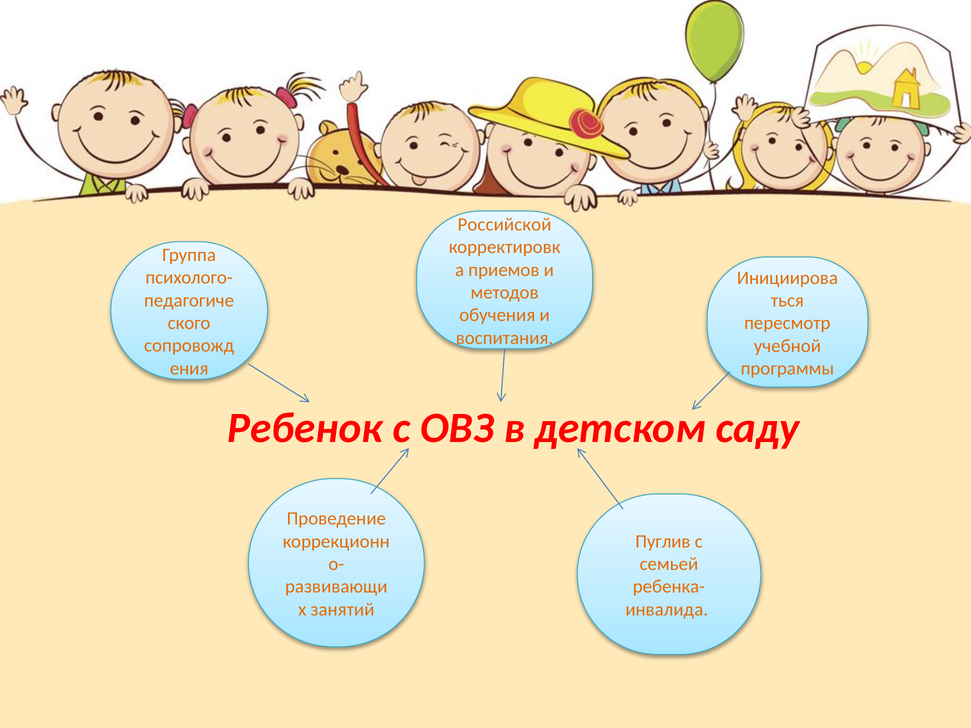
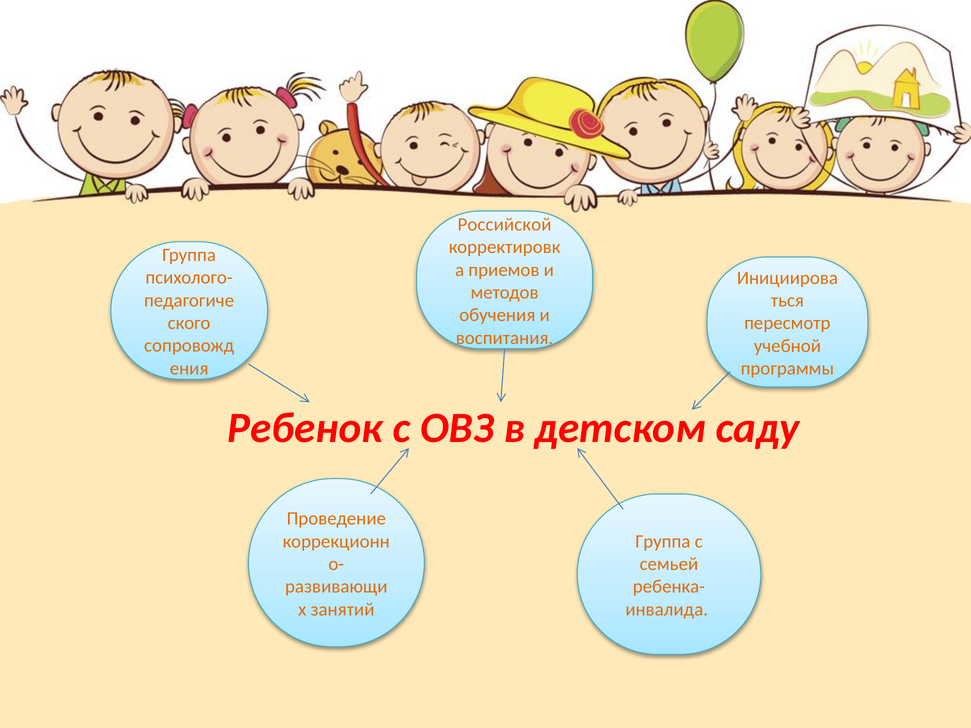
Пуглив at (663, 542): Пуглив -> Группа
